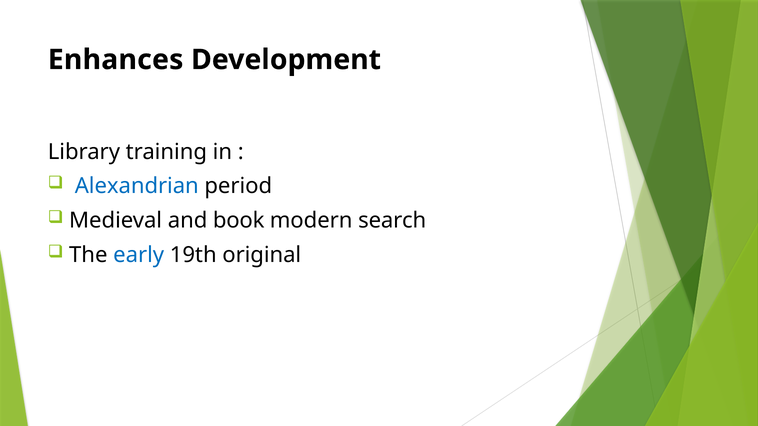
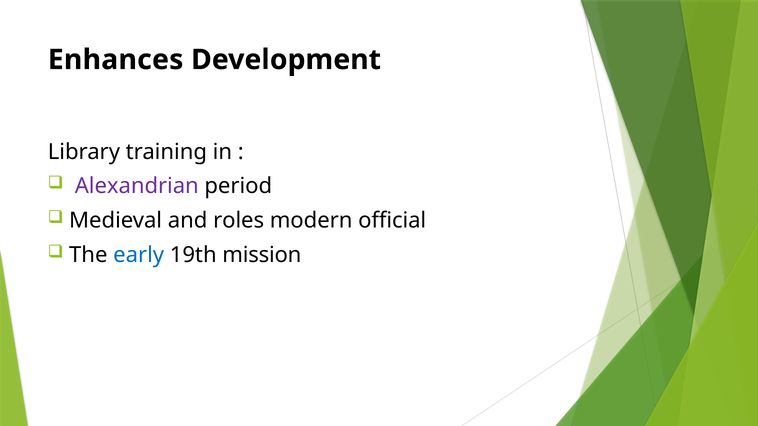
Alexandrian colour: blue -> purple
book: book -> roles
search: search -> official
original: original -> mission
